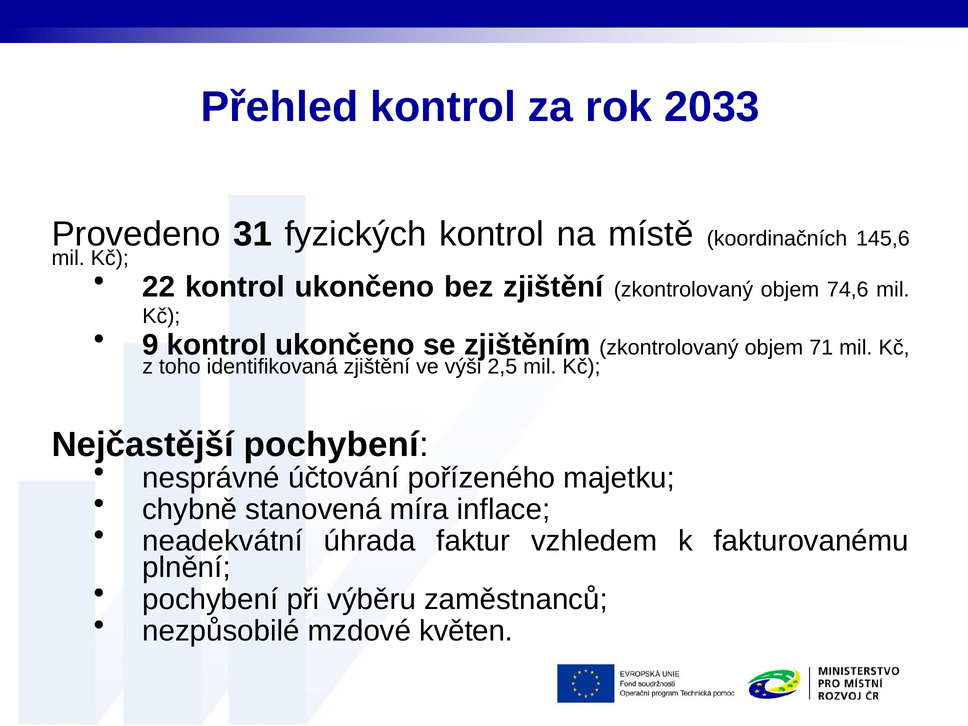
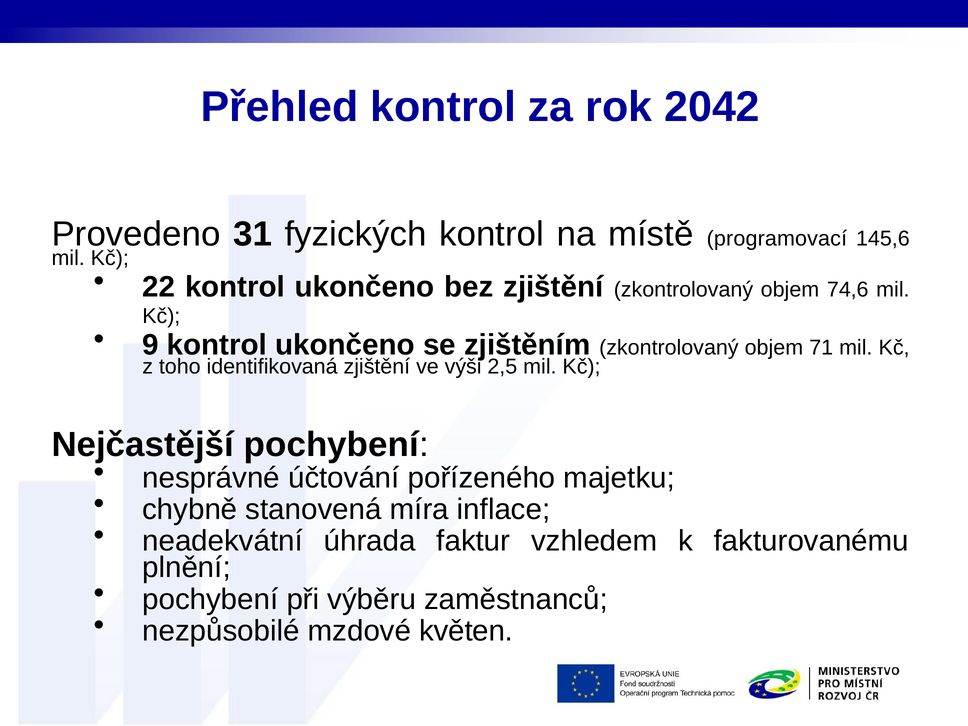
2033: 2033 -> 2042
koordinačních: koordinačních -> programovací
